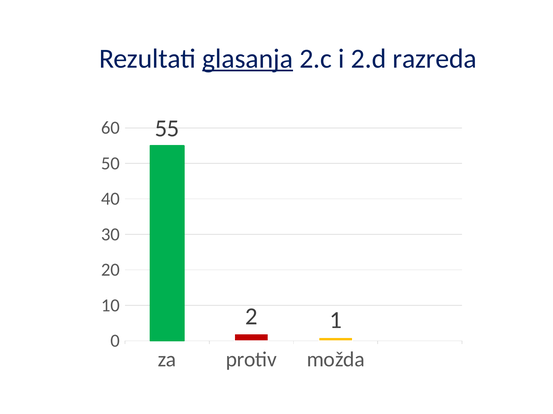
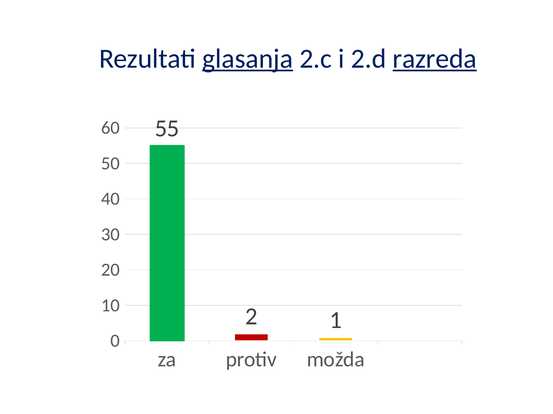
razreda underline: none -> present
